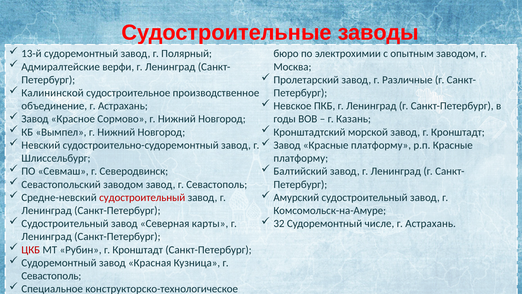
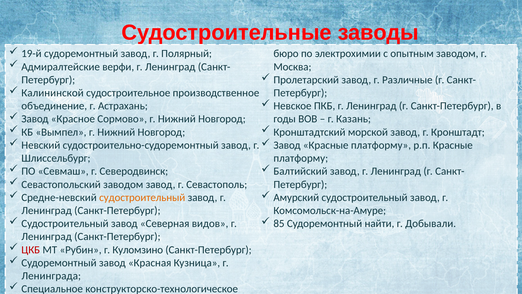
13-й: 13-й -> 19-й
судостроительный at (142, 197) colour: red -> orange
карты: карты -> видов
32: 32 -> 85
числе: числе -> найти
Астрахань at (431, 223): Астрахань -> Добывали
Рубин г Кронштадт: Кронштадт -> Куломзино
Севастополь at (51, 276): Севастополь -> Ленинграда
